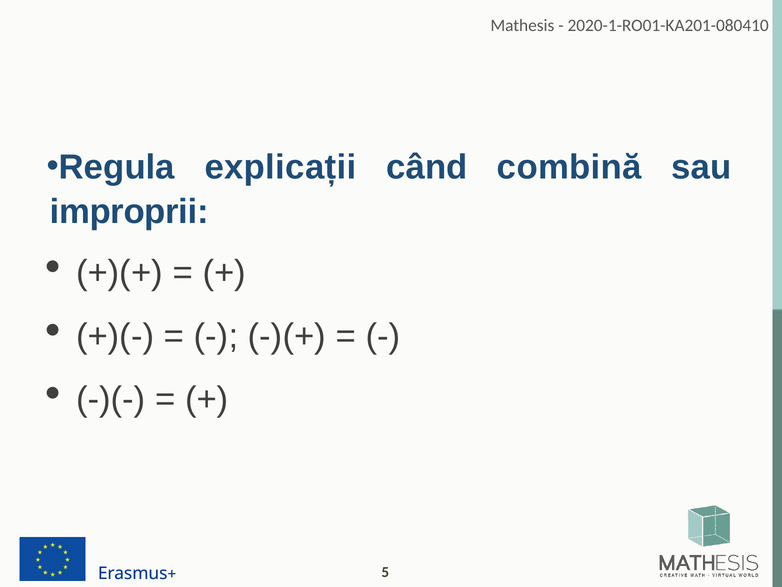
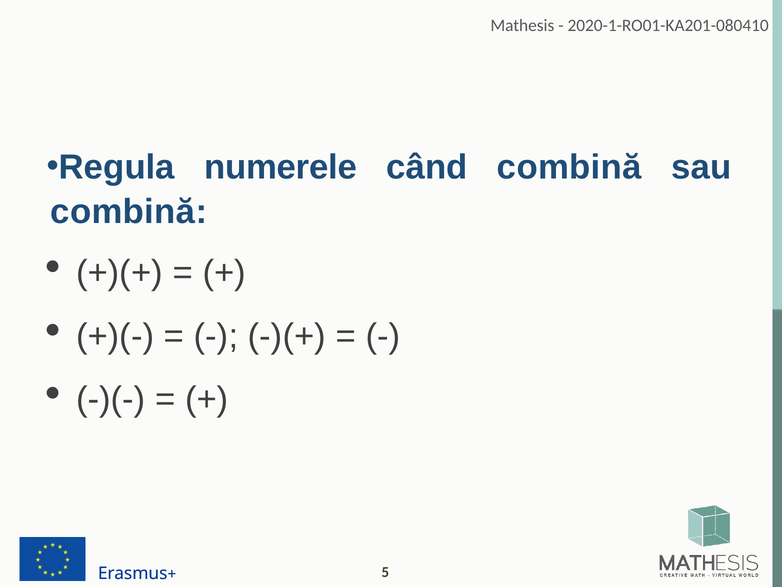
explicații: explicații -> numerele
improprii at (129, 211): improprii -> combină
